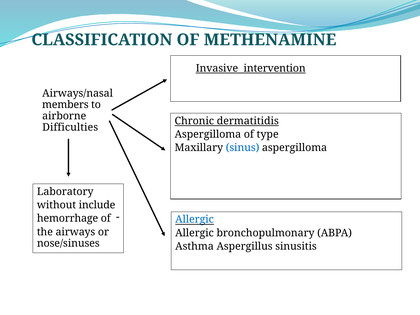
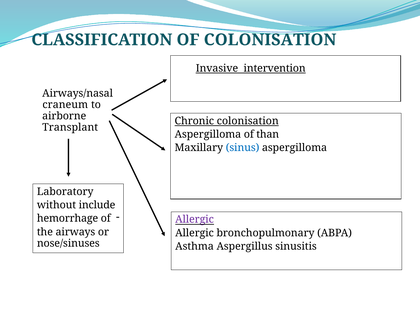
OF METHENAMINE: METHENAMINE -> COLONISATION
members: members -> craneum
Chronic dermatitidis: dermatitidis -> colonisation
Difficulties: Difficulties -> Transplant
type: type -> than
Allergic at (195, 220) colour: blue -> purple
